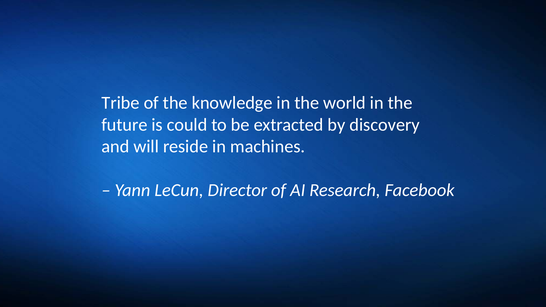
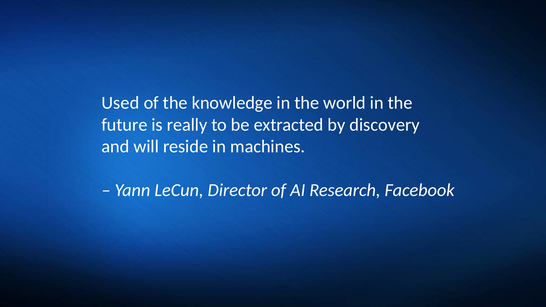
Tribe: Tribe -> Used
could: could -> really
